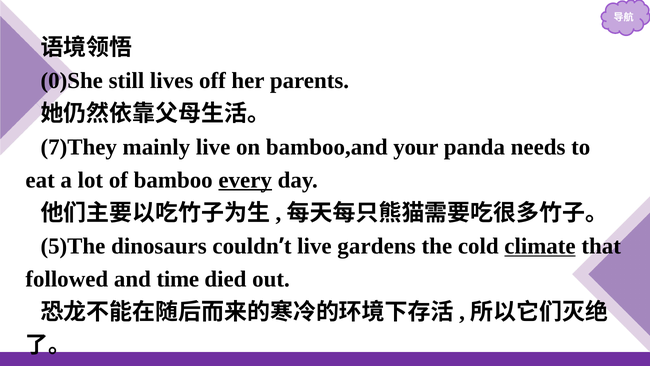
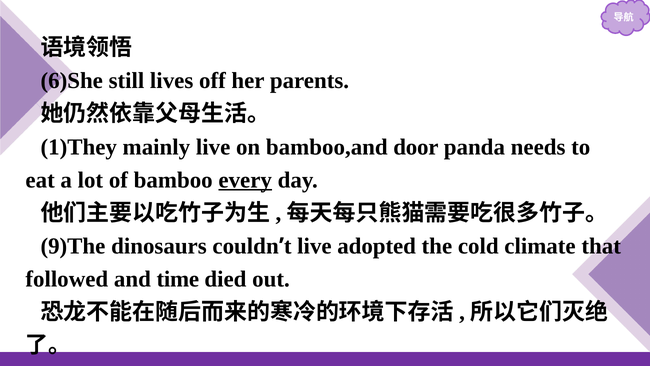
0)She: 0)She -> 6)She
7)They: 7)They -> 1)They
your: your -> door
5)The: 5)The -> 9)The
gardens: gardens -> adopted
climate underline: present -> none
